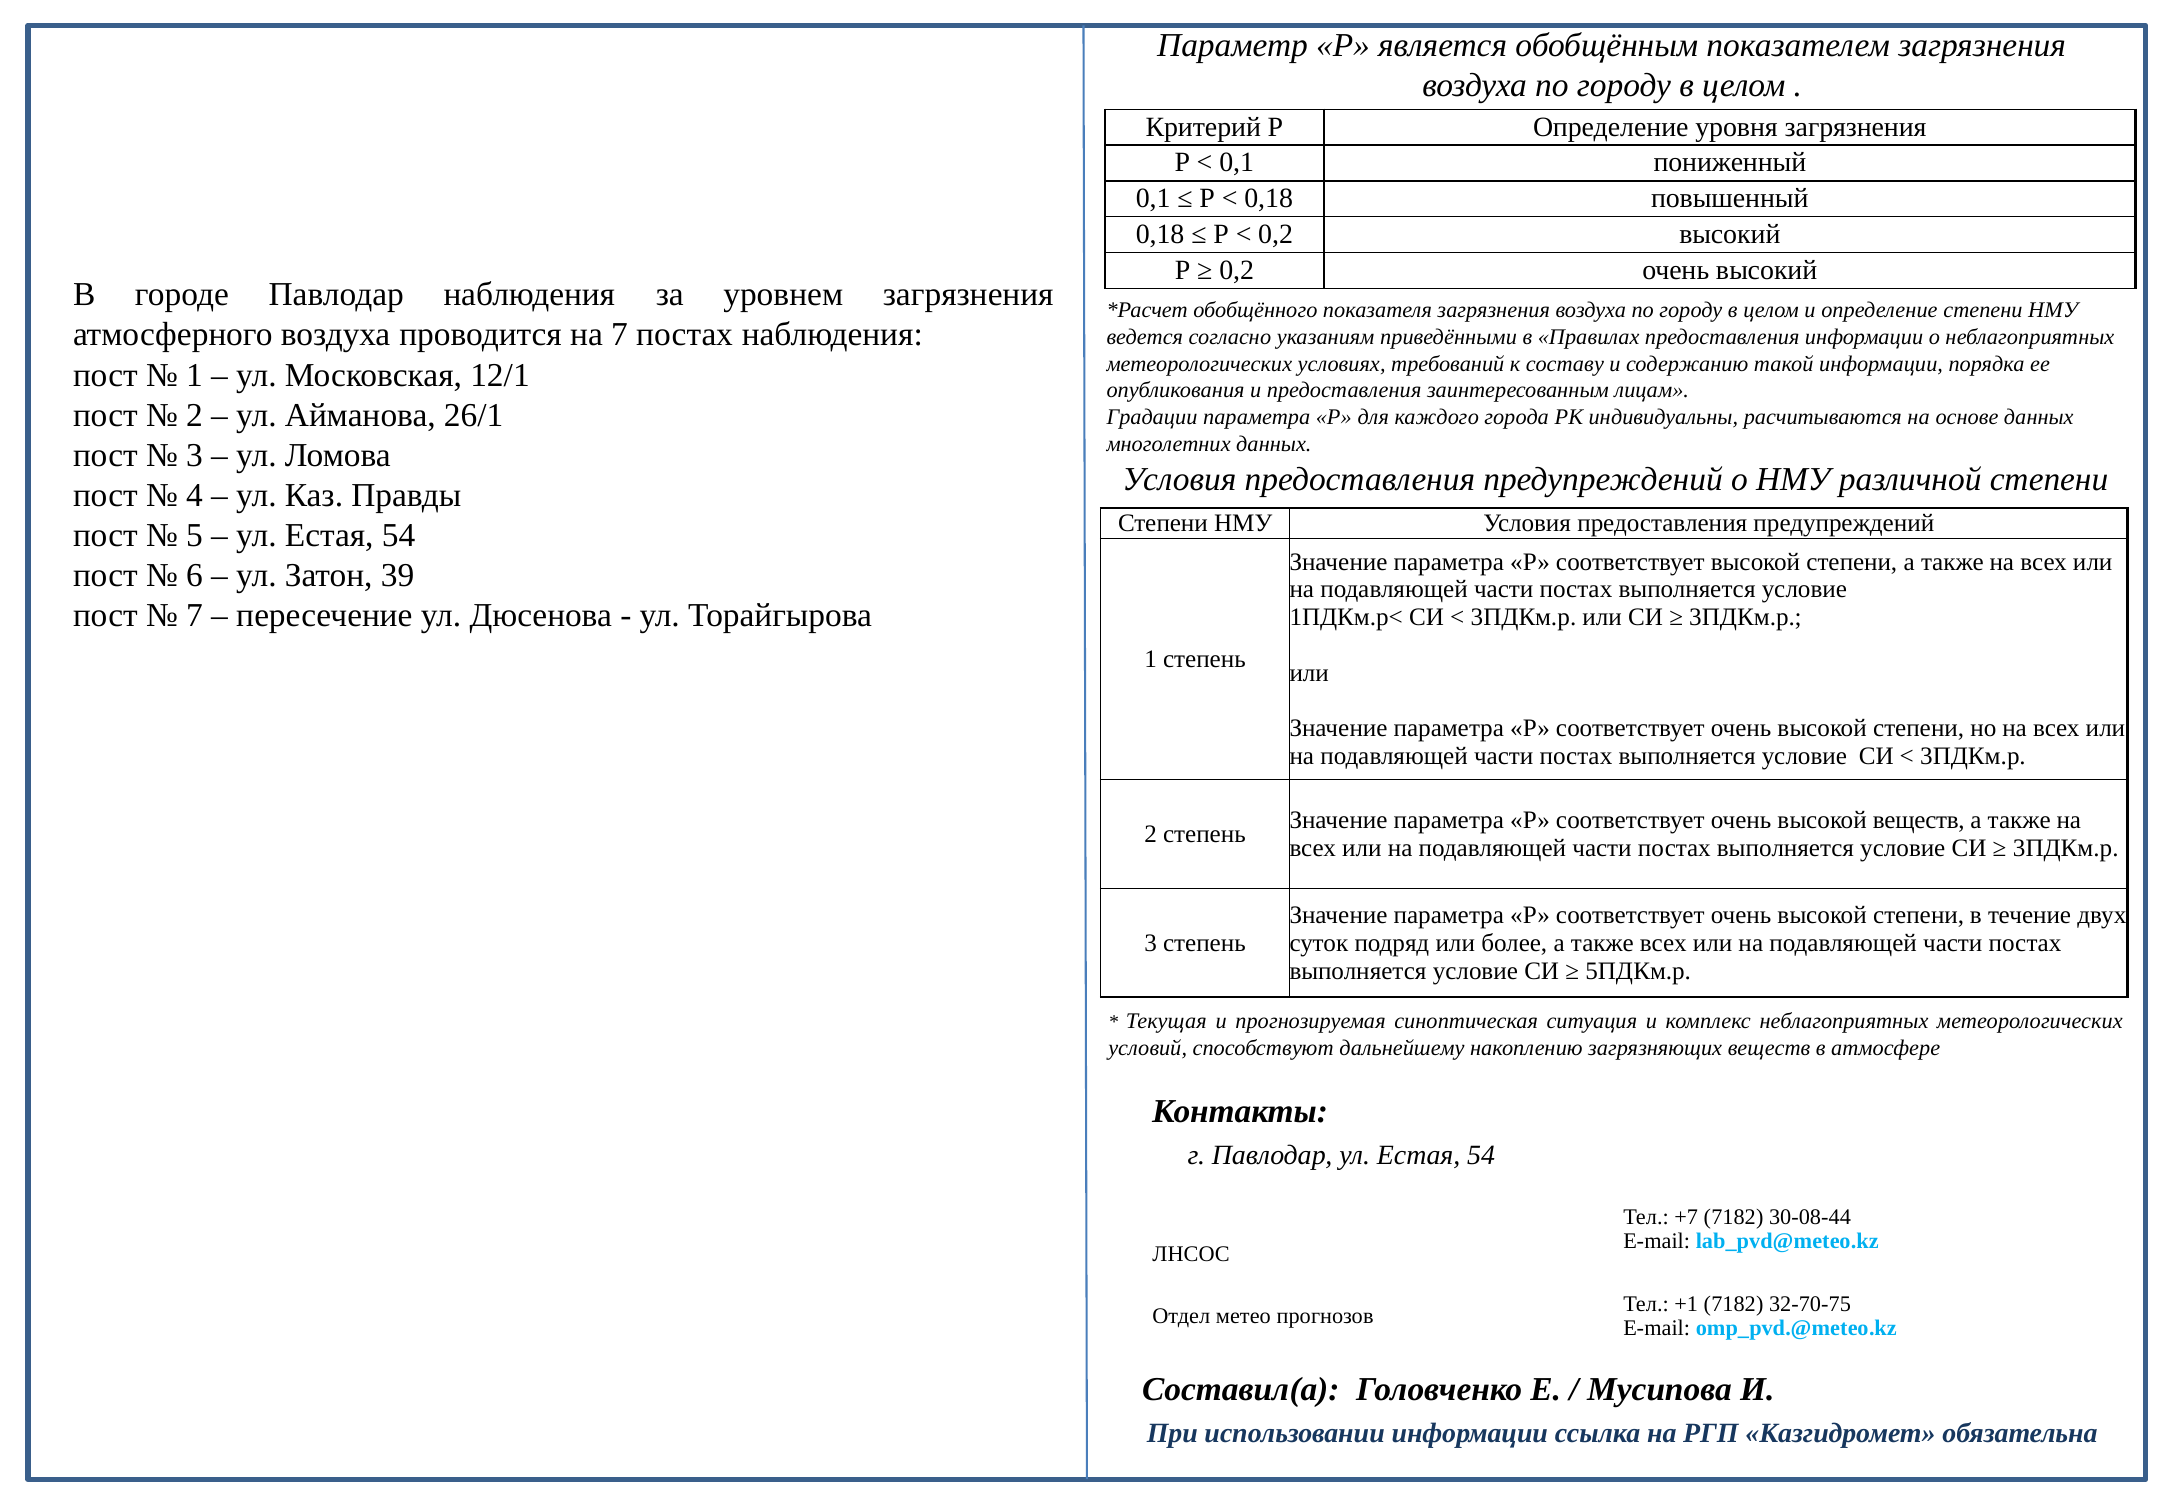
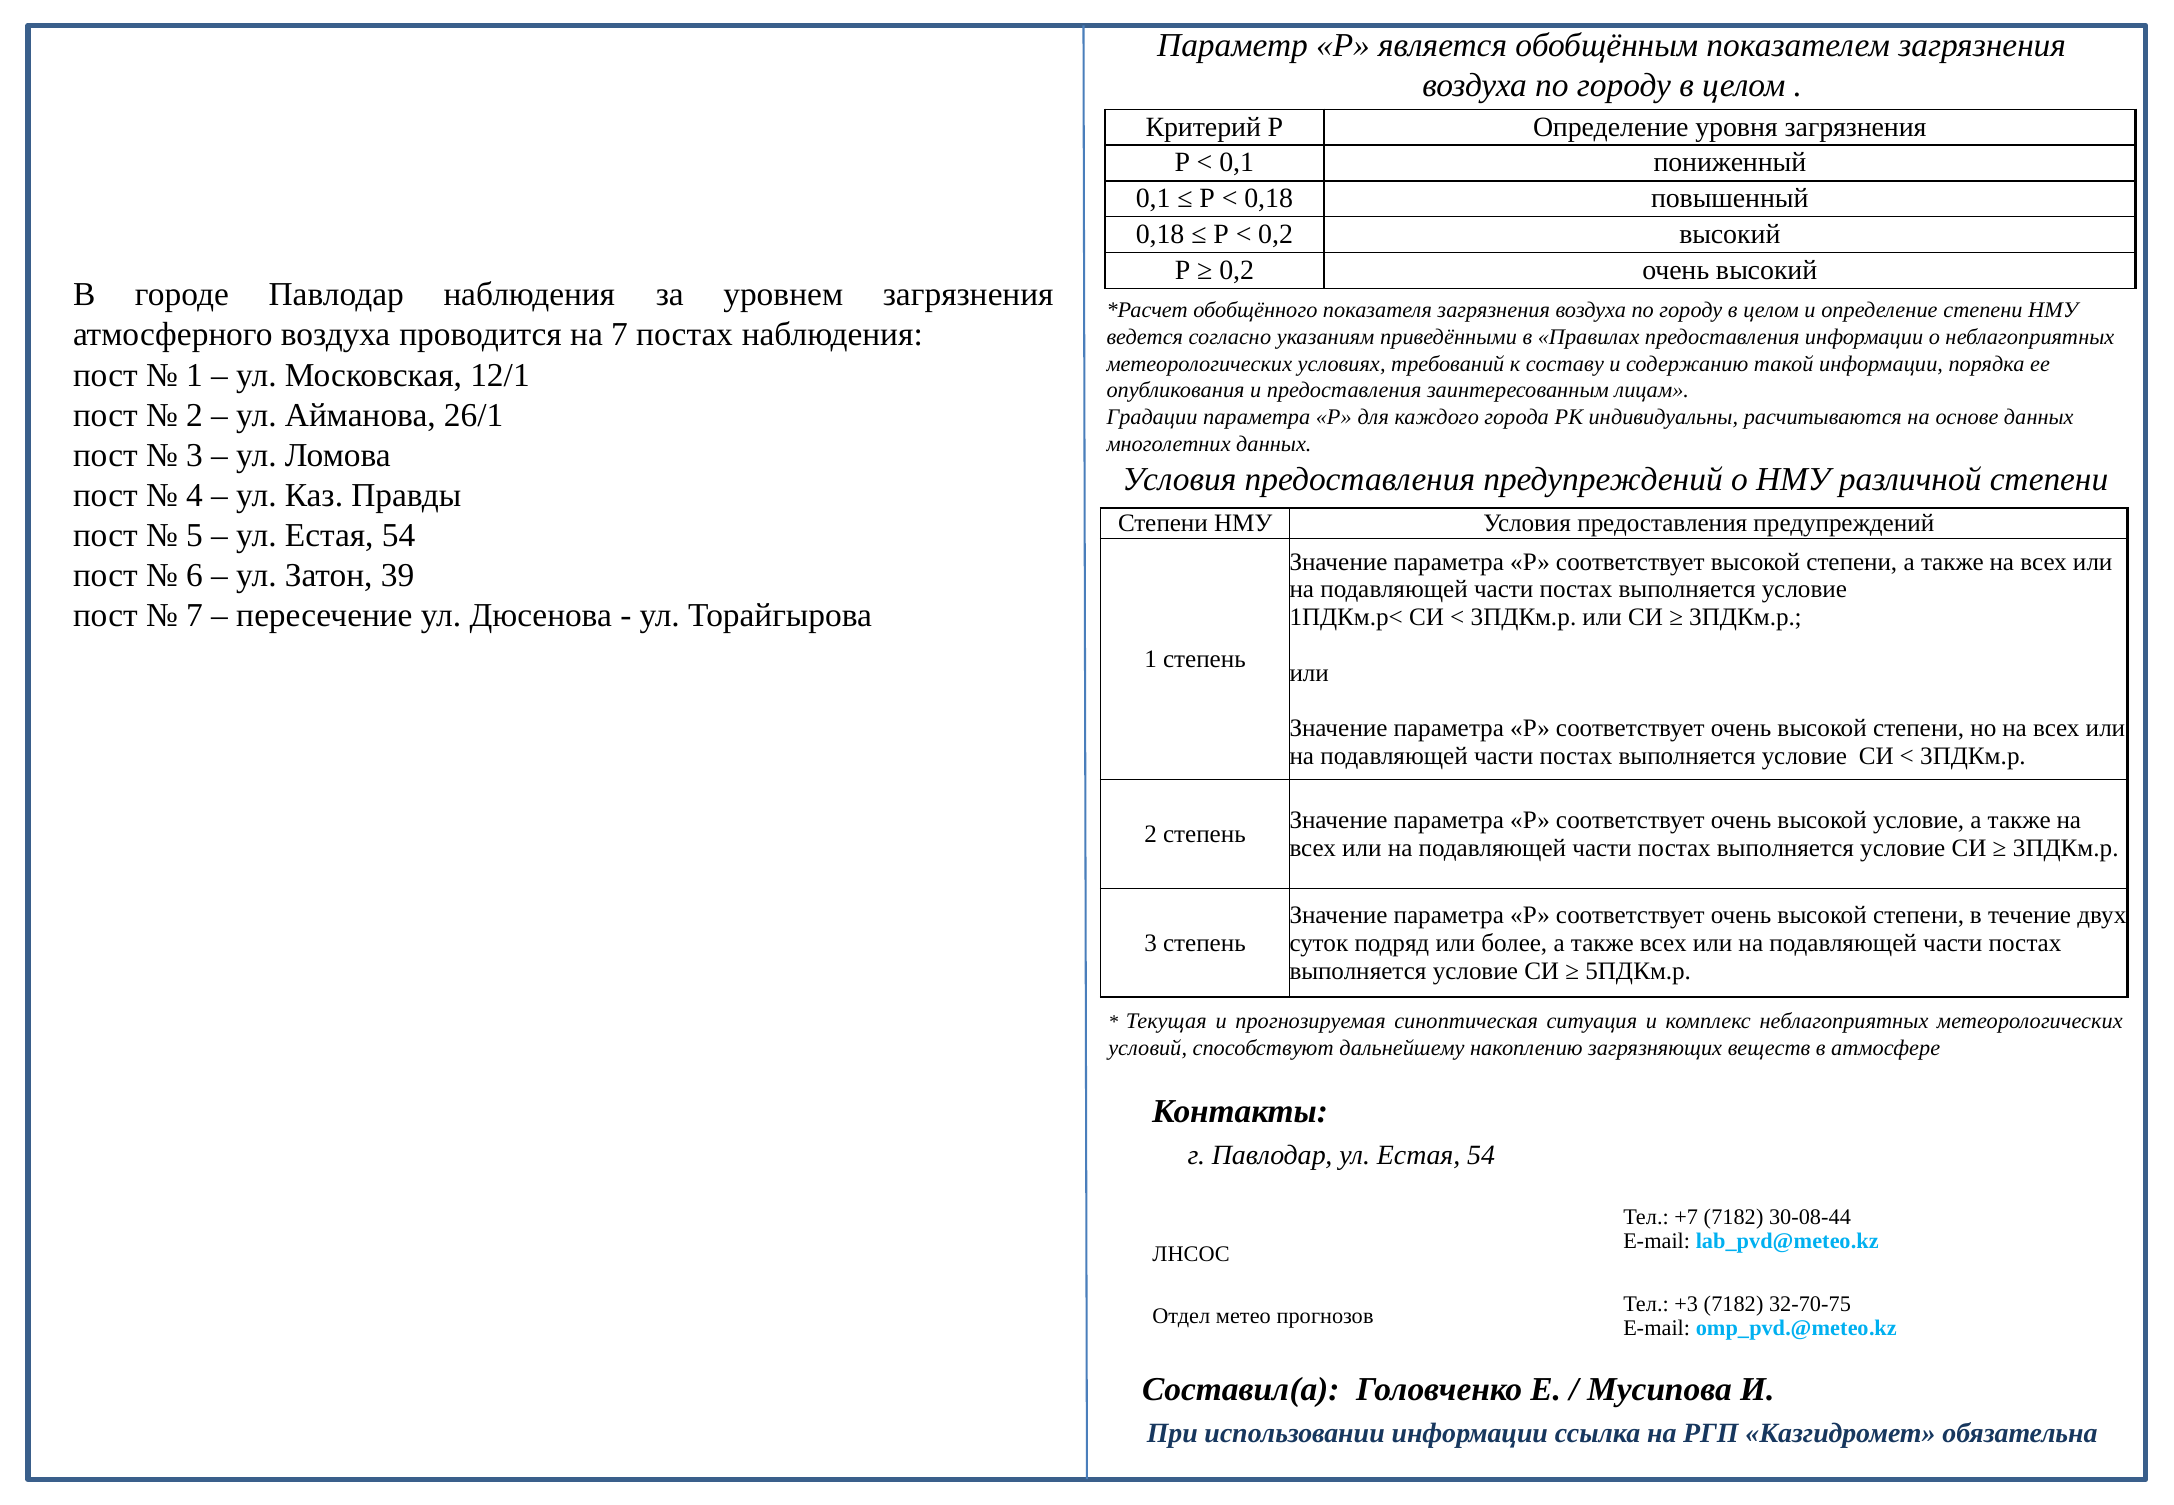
высокой веществ: веществ -> условие
+1: +1 -> +3
